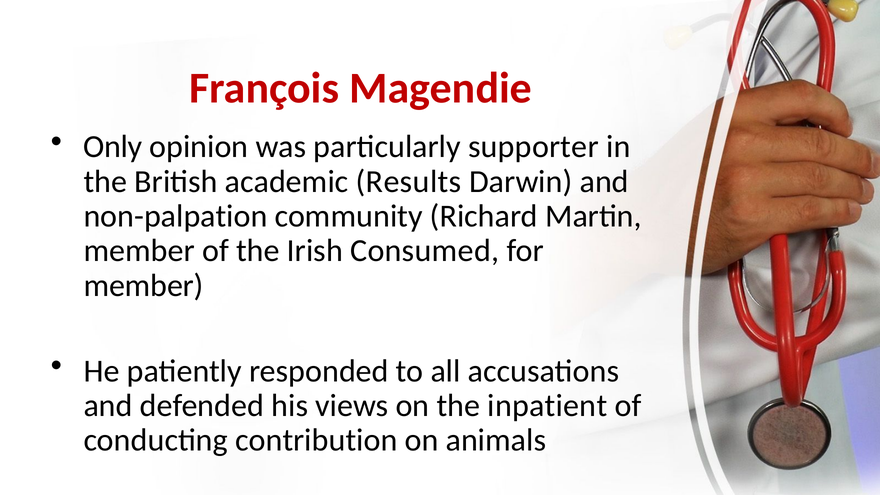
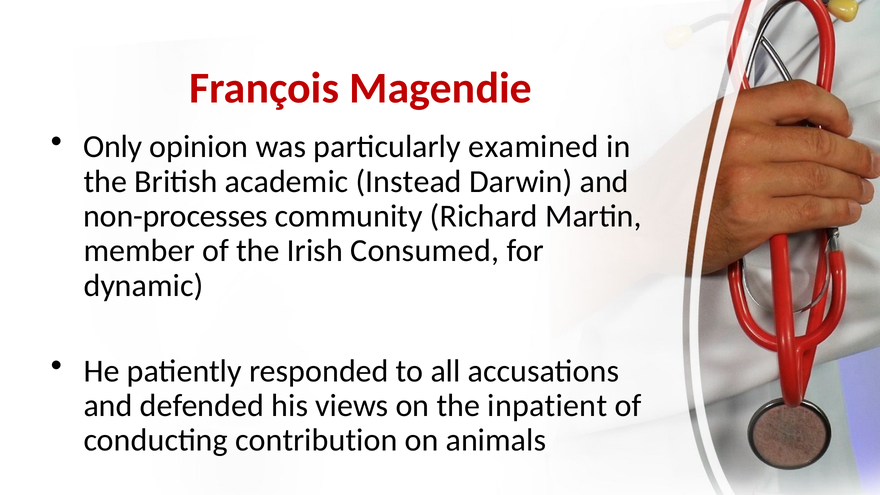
supporter: supporter -> examined
Results: Results -> Instead
non-palpation: non-palpation -> non-processes
member at (144, 285): member -> dynamic
